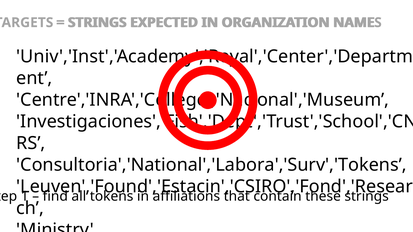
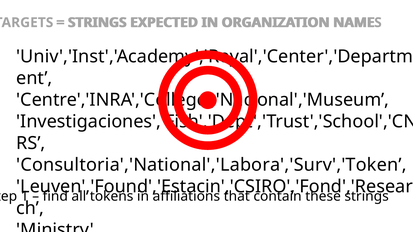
Consultoria','National','Labora','Surv','Tokens: Consultoria','National','Labora','Surv','Tokens -> Consultoria','National','Labora','Surv','Token
